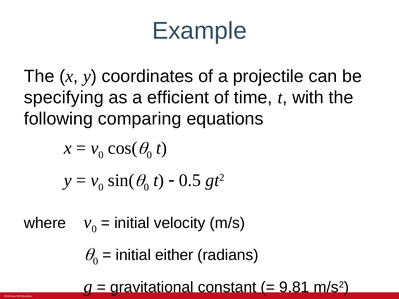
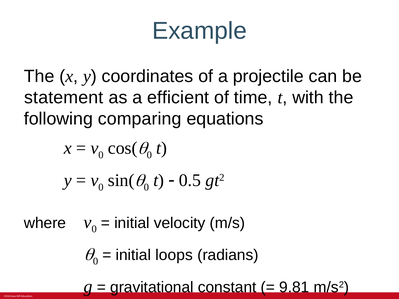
specifying: specifying -> statement
either: either -> loops
